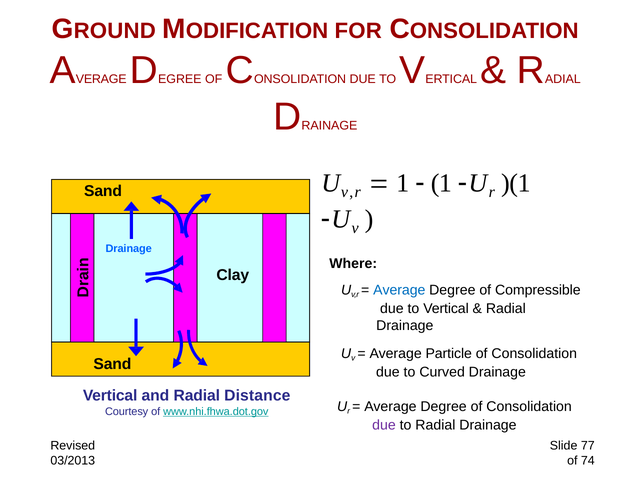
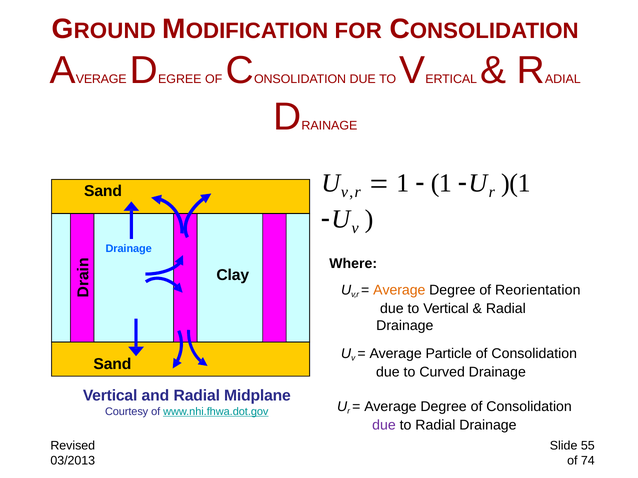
Average at (399, 290) colour: blue -> orange
Compressible: Compressible -> Reorientation
Distance: Distance -> Midplane
77: 77 -> 55
